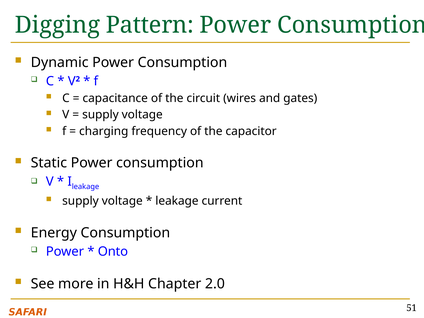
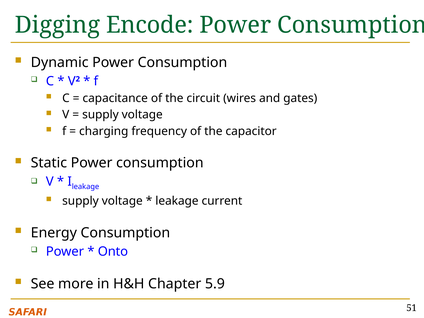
Pattern: Pattern -> Encode
2.0: 2.0 -> 5.9
